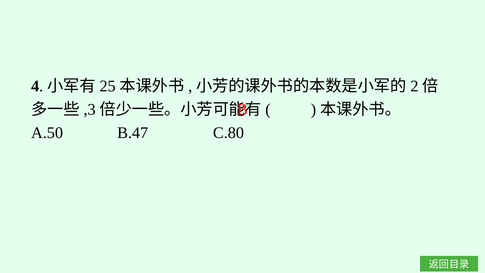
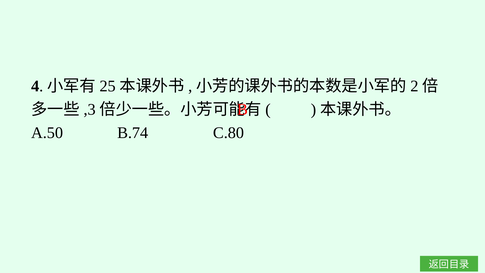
B.47: B.47 -> B.74
